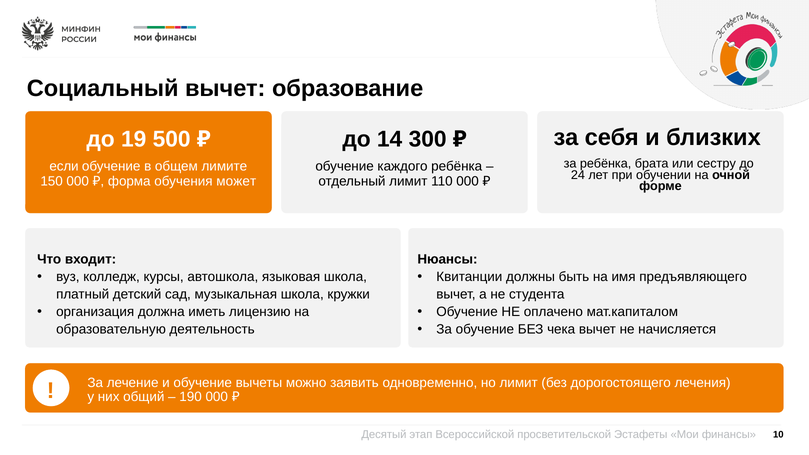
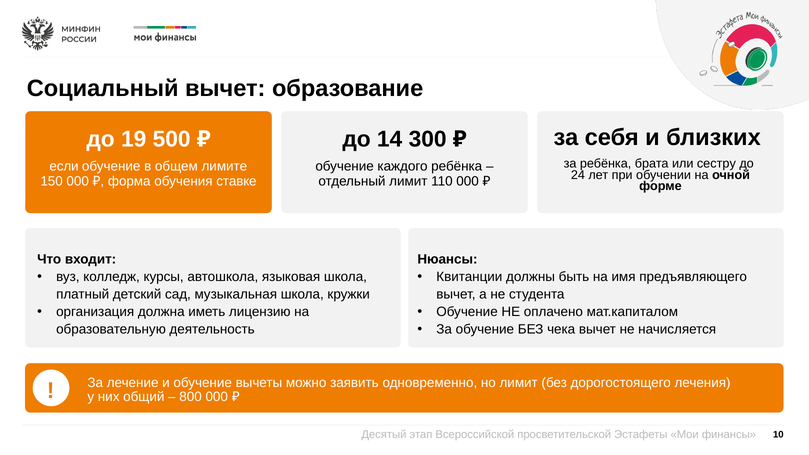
может: может -> ставке
190: 190 -> 800
